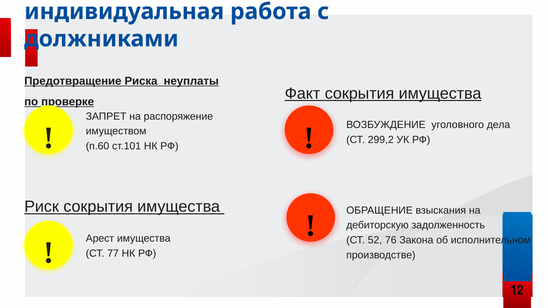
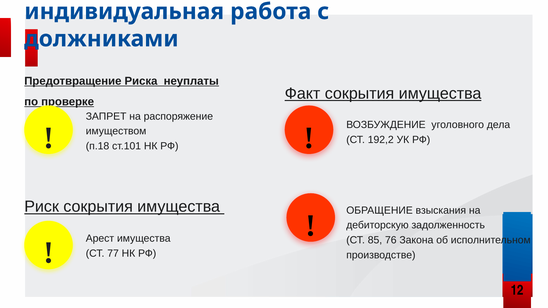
299,2: 299,2 -> 192,2
п.60: п.60 -> п.18
52: 52 -> 85
